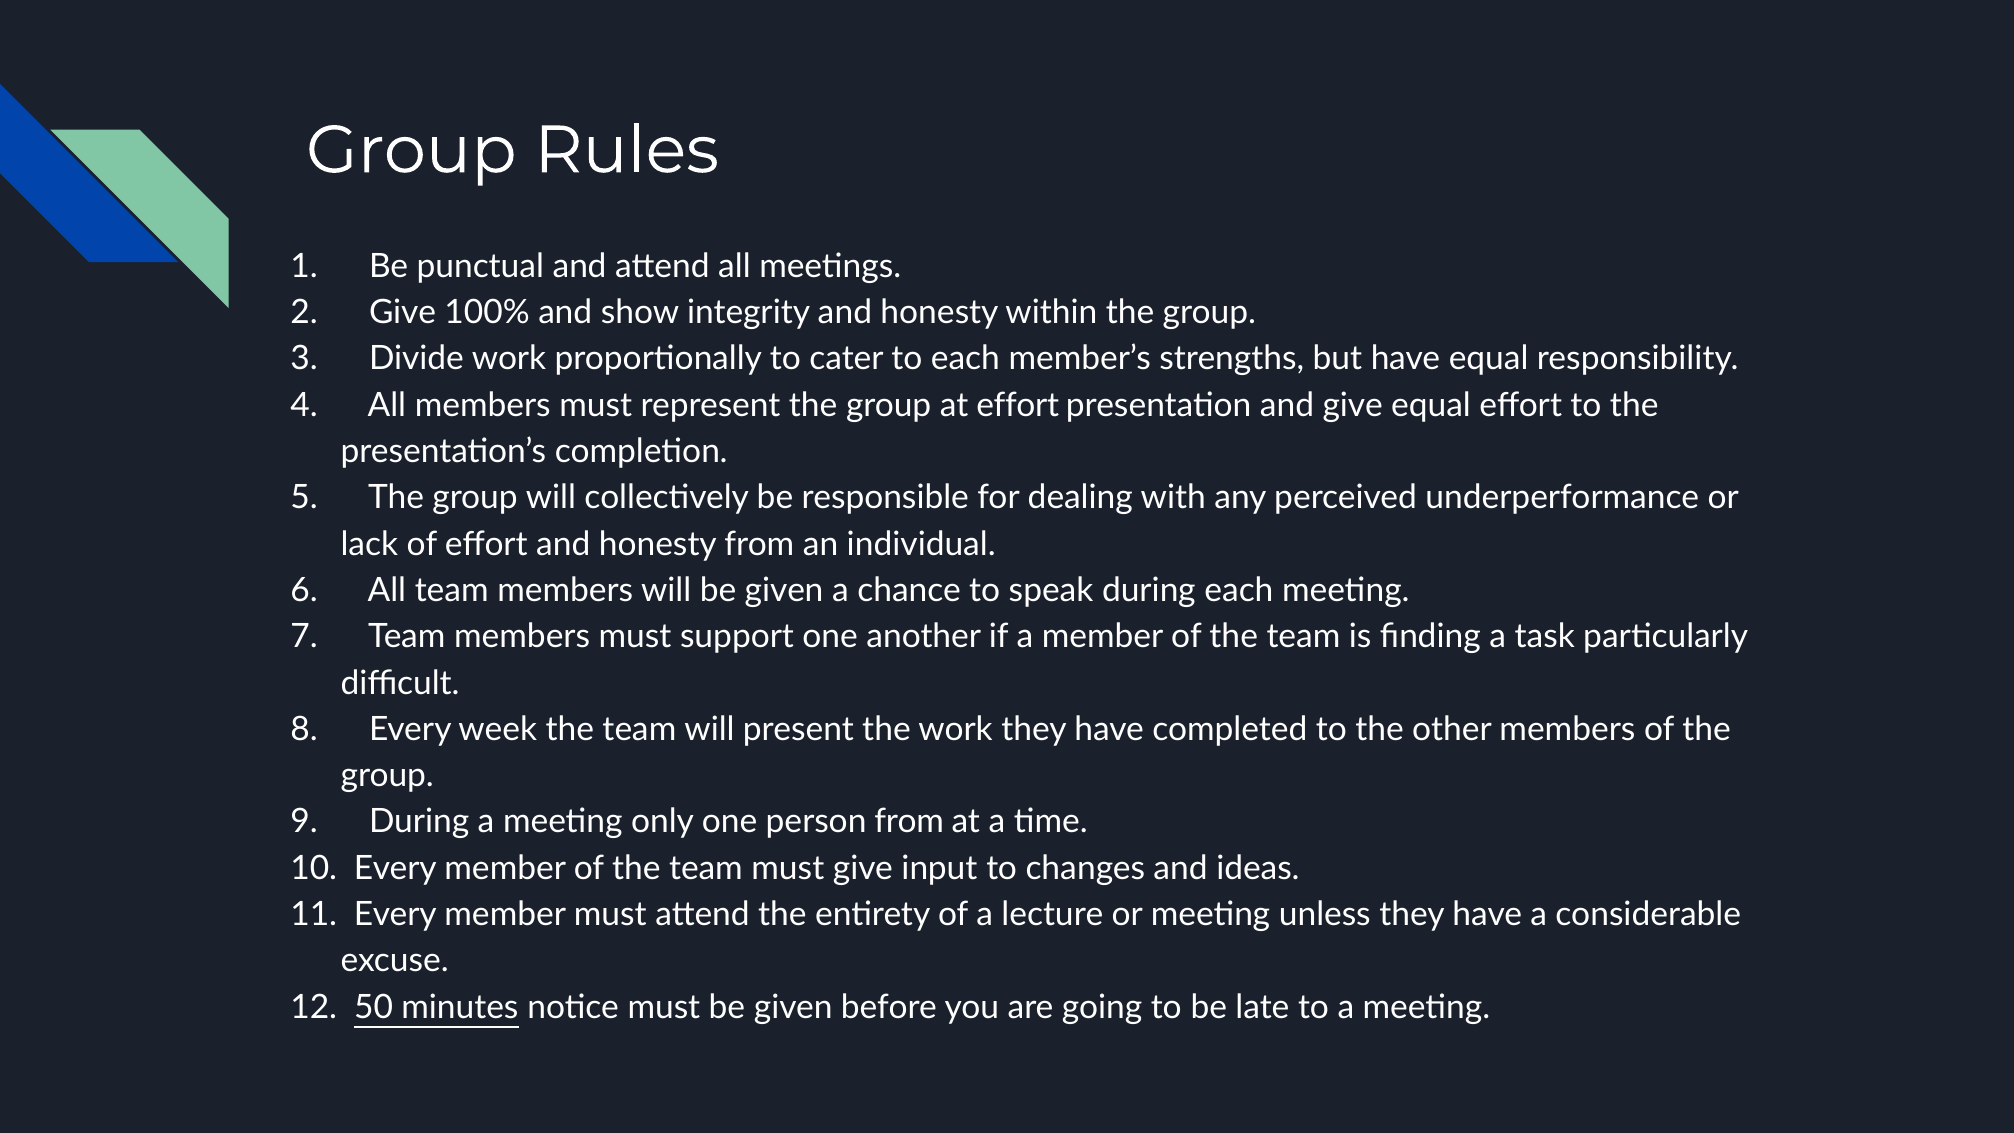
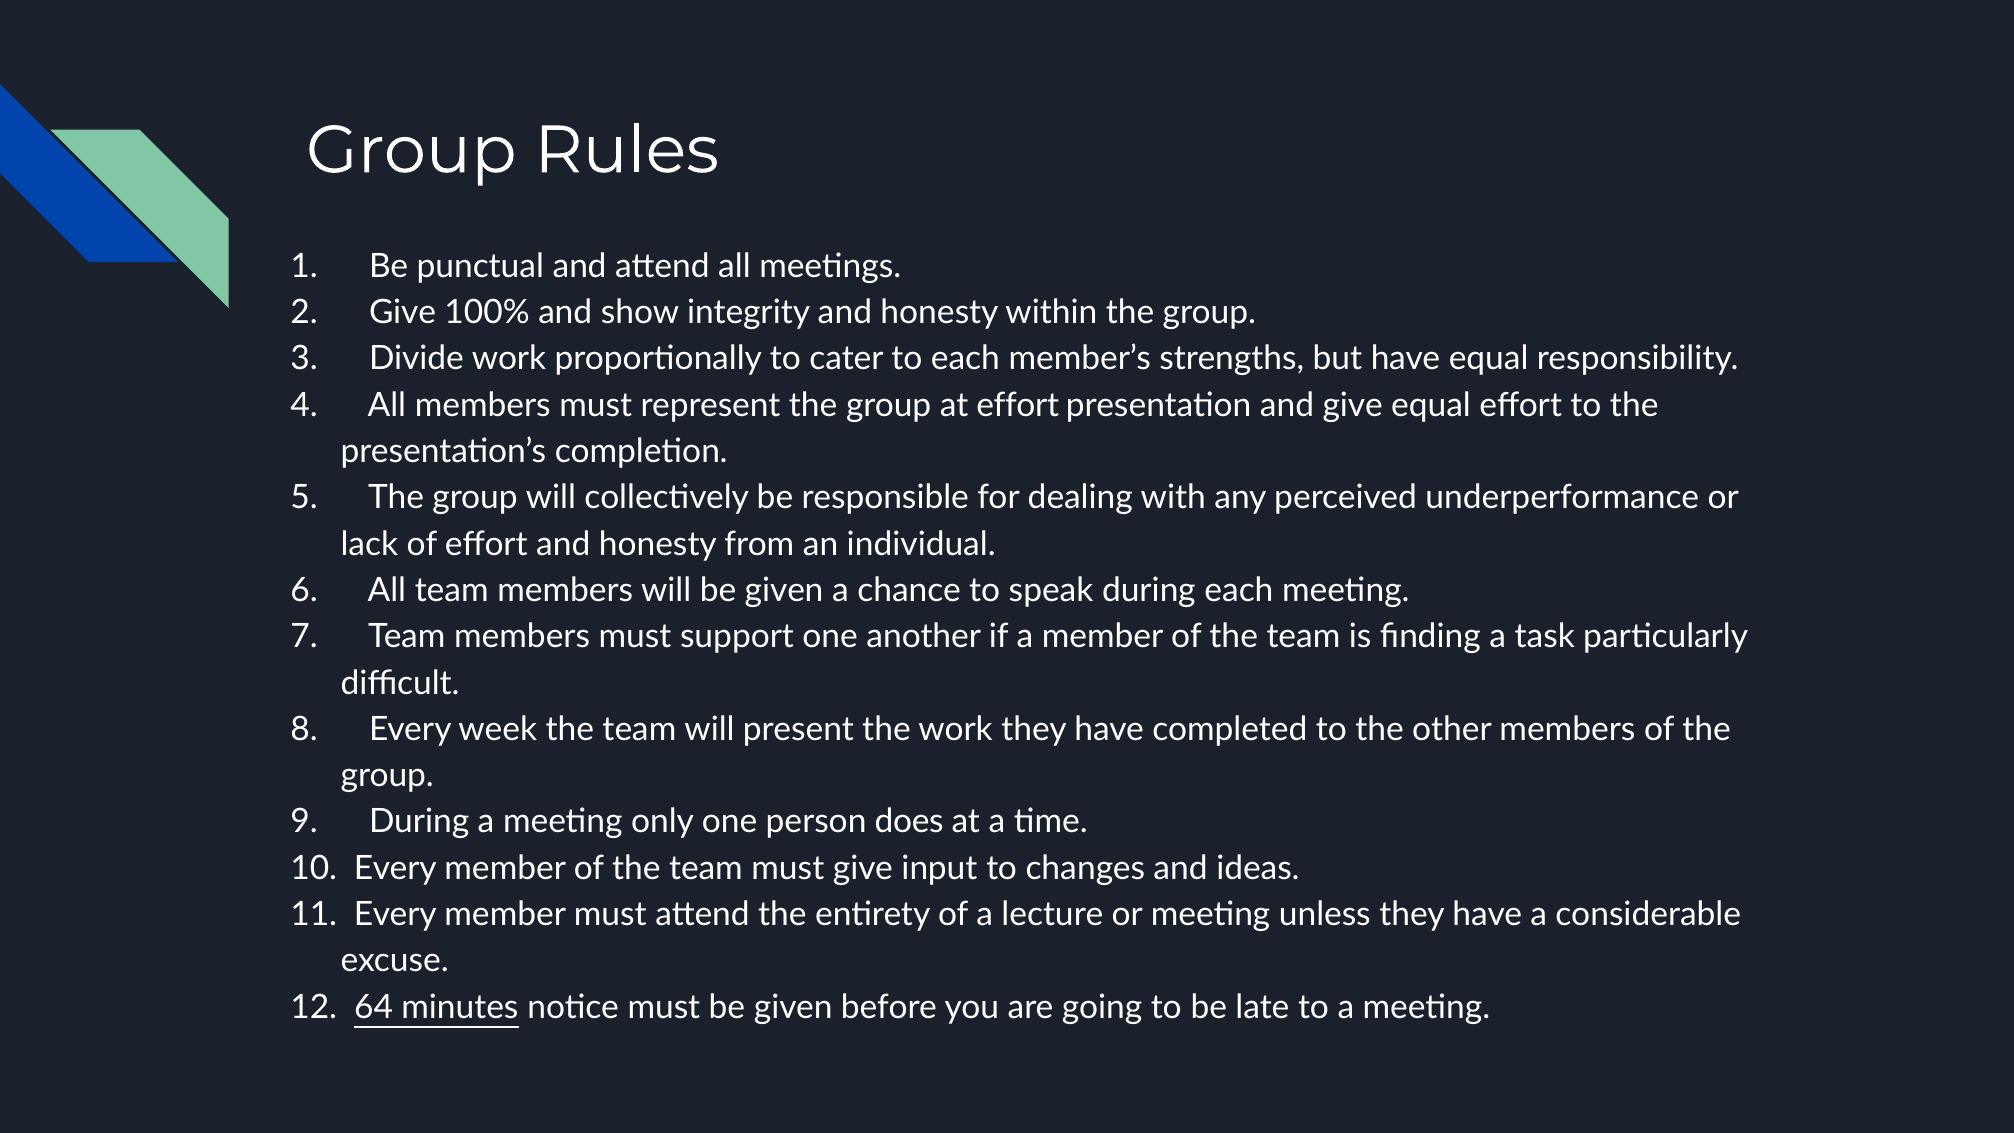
person from: from -> does
50: 50 -> 64
